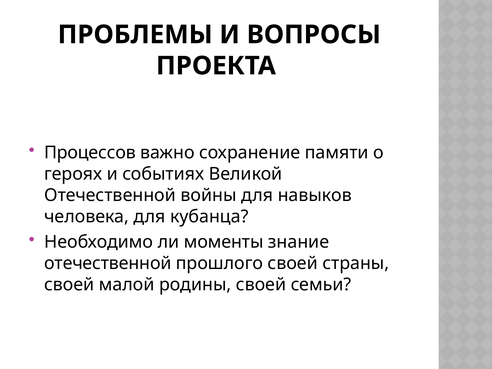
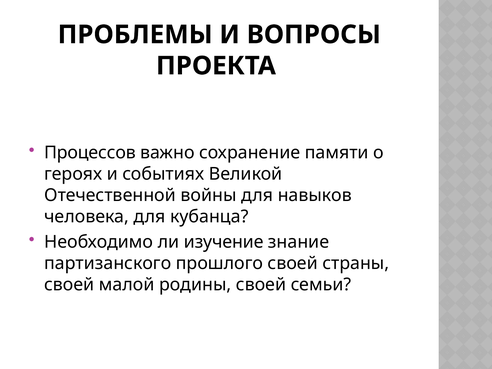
моменты: моменты -> изучение
отечественной at (108, 263): отечественной -> партизанского
